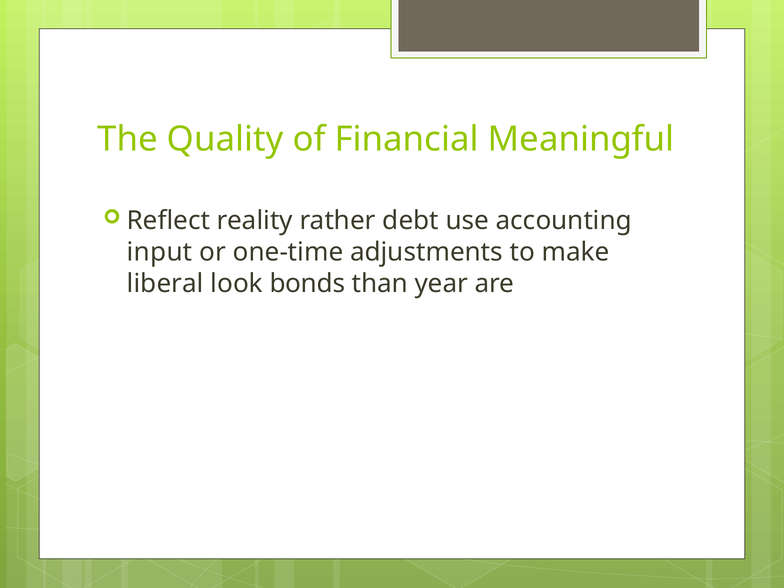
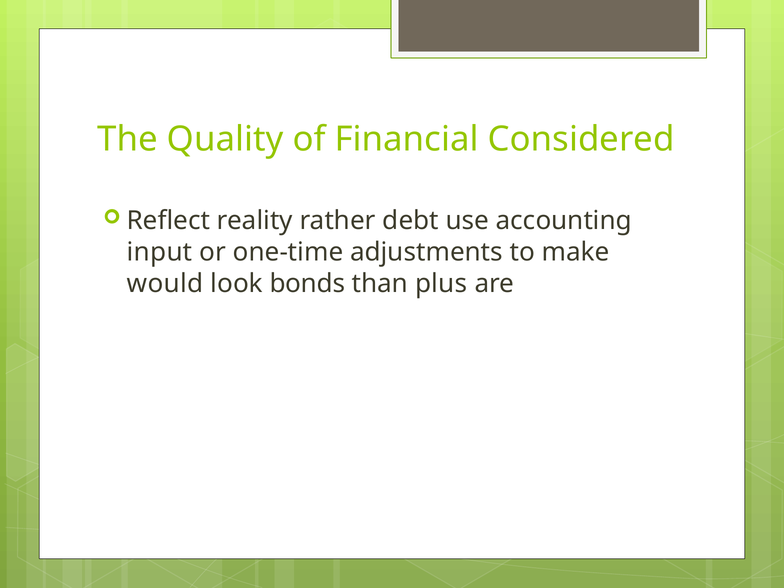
Meaningful: Meaningful -> Considered
liberal: liberal -> would
year: year -> plus
